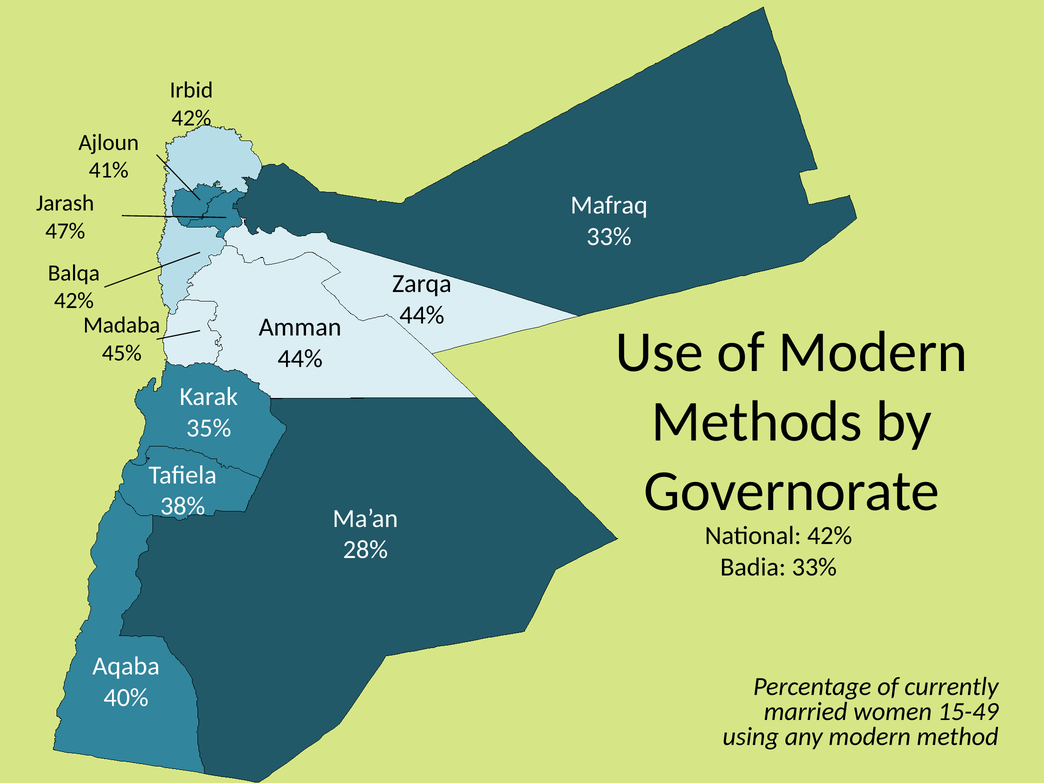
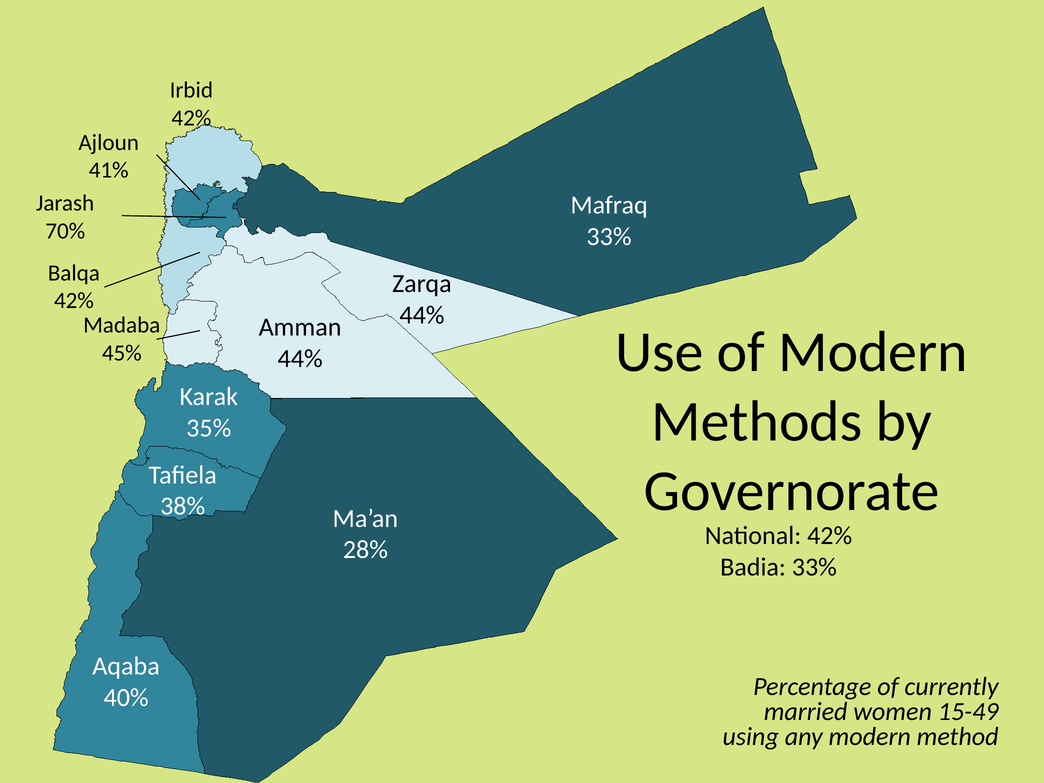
47%: 47% -> 70%
